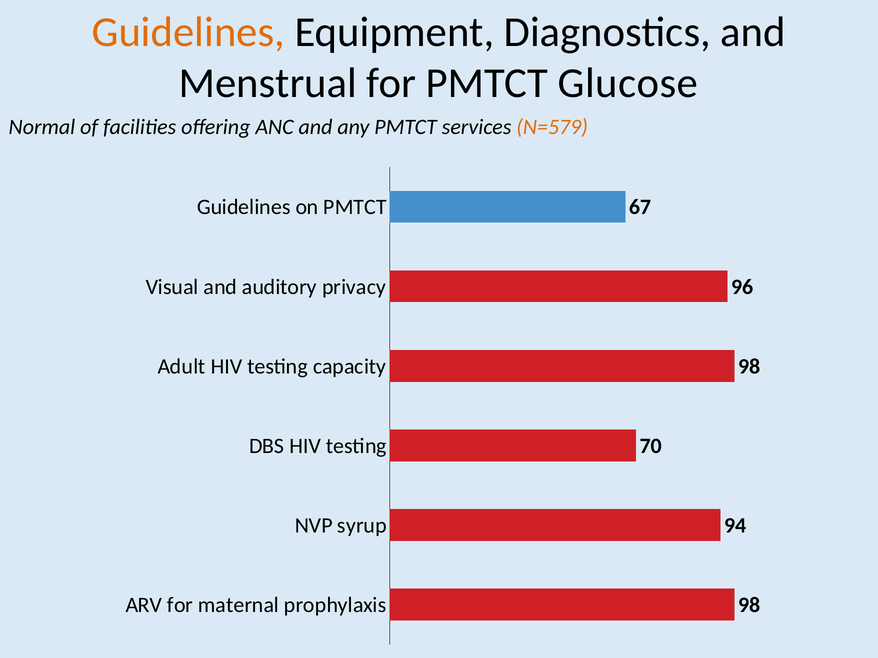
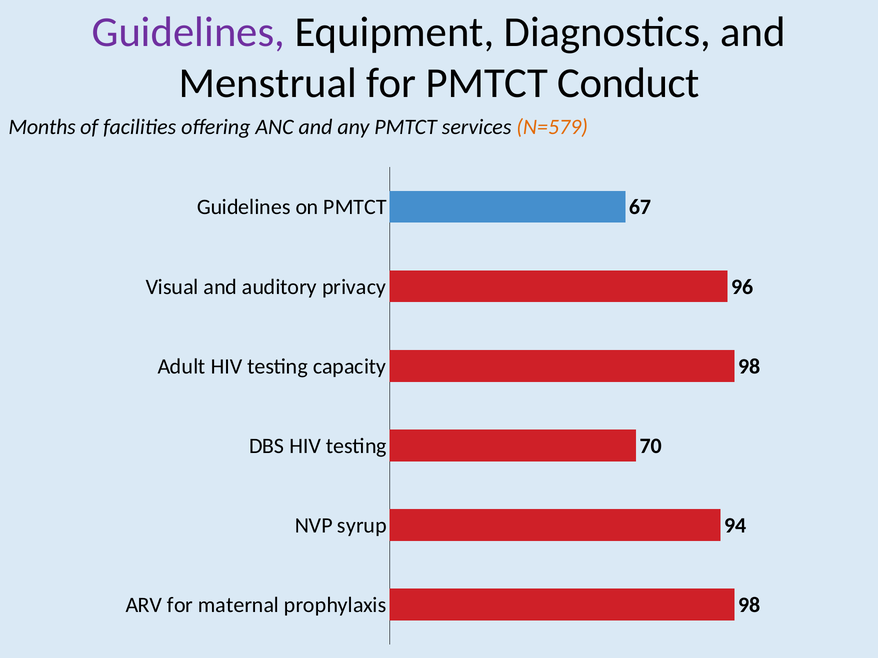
Guidelines at (188, 32) colour: orange -> purple
Glucose: Glucose -> Conduct
Normal: Normal -> Months
